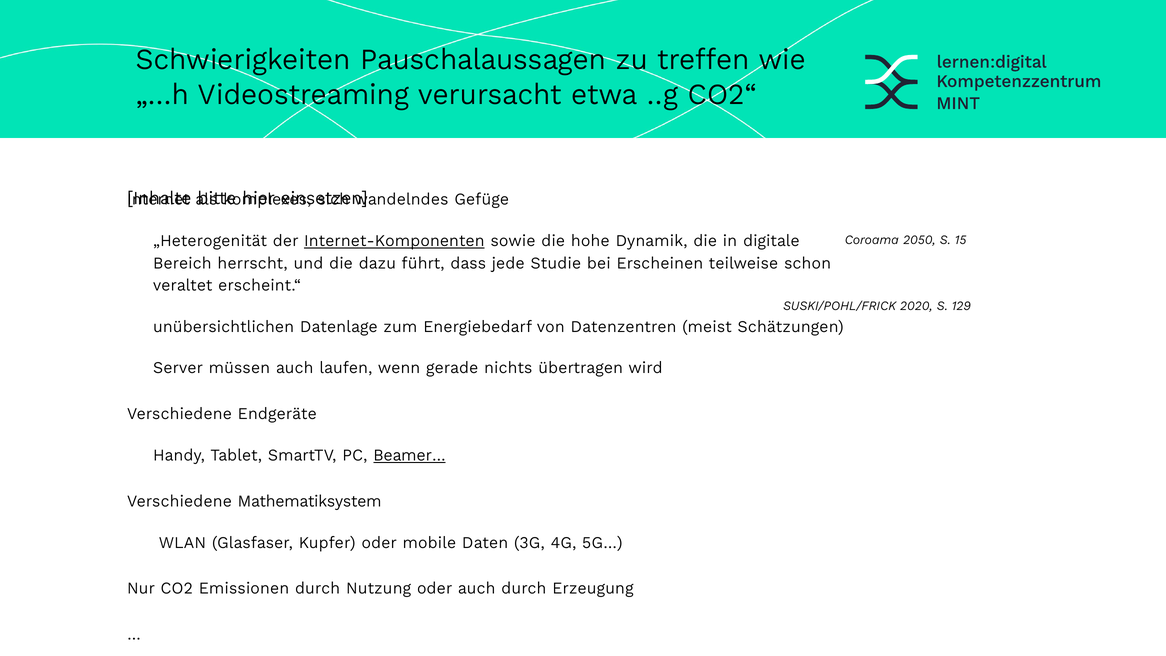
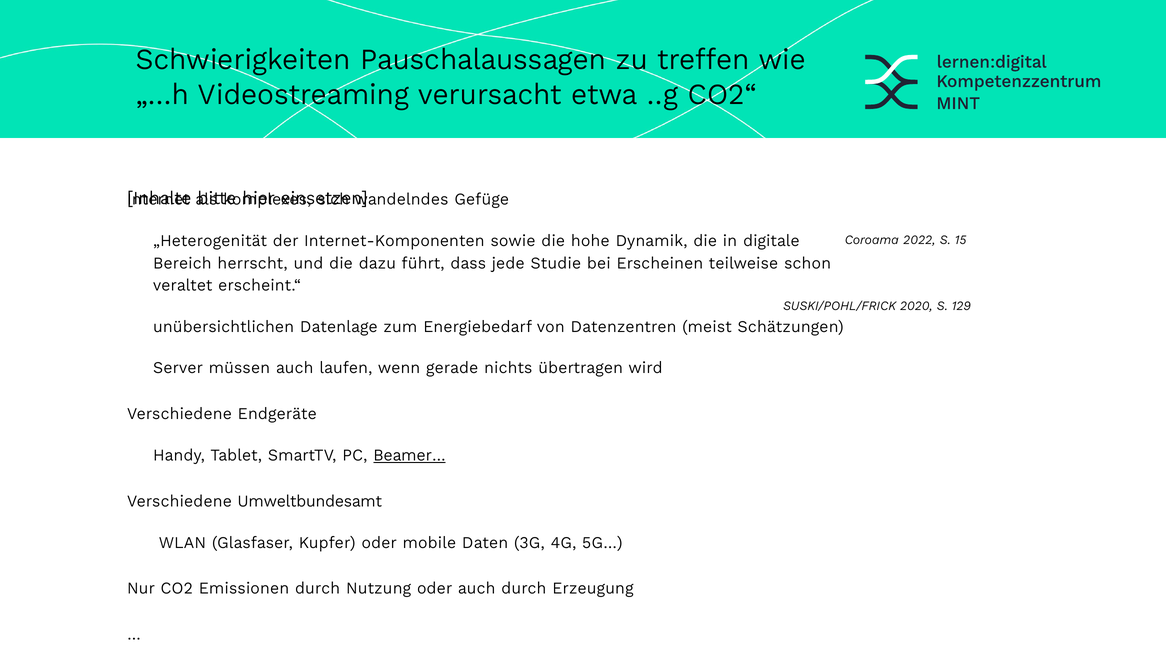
2050: 2050 -> 2022
Internet-Komponenten underline: present -> none
Mathematiksystem: Mathematiksystem -> Umweltbundesamt
